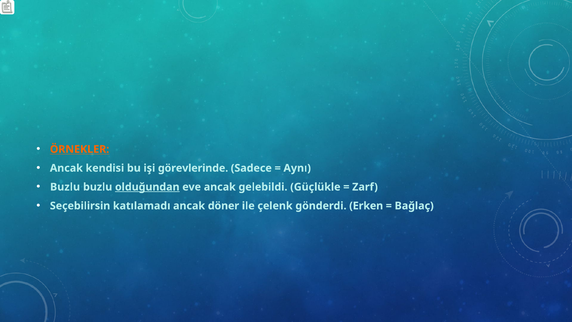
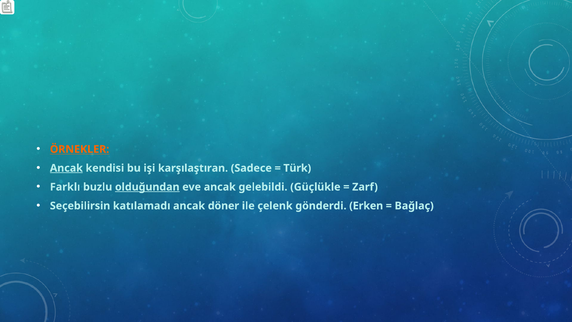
Ancak at (66, 168) underline: none -> present
görevlerinde: görevlerinde -> karşılaştıran
Aynı: Aynı -> Türk
Buzlu at (65, 187): Buzlu -> Farklı
